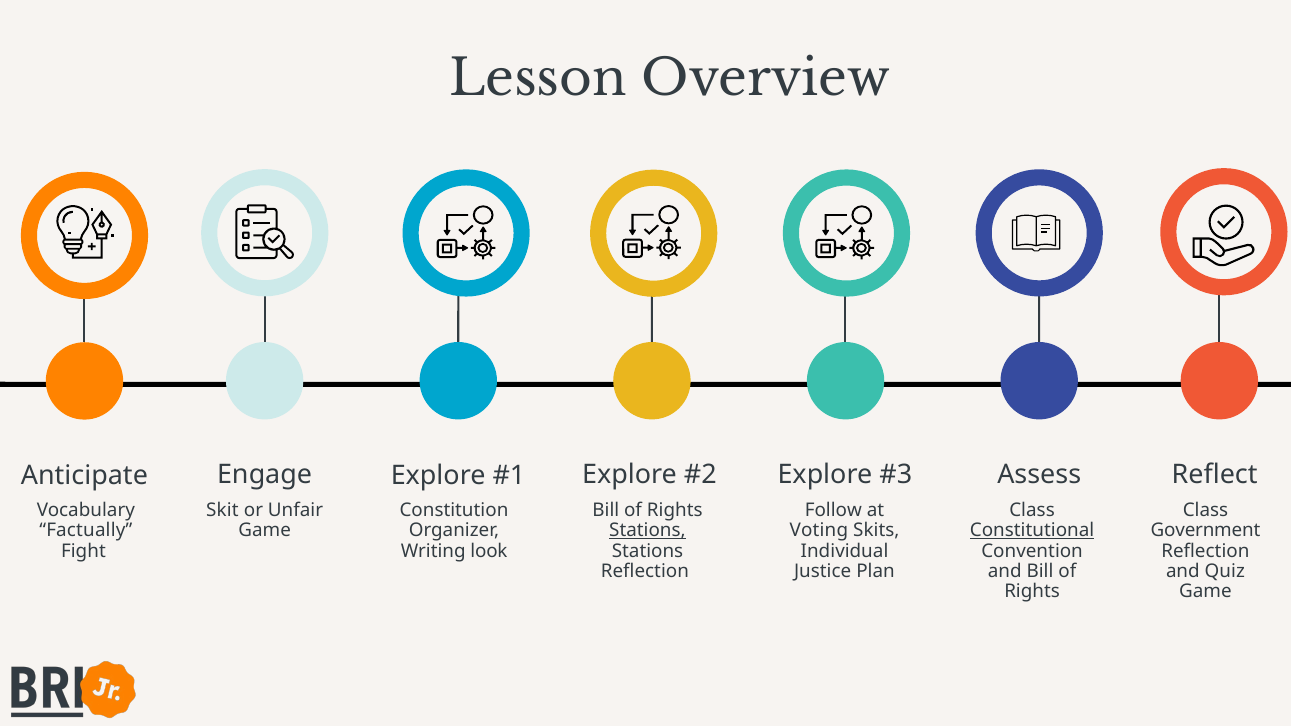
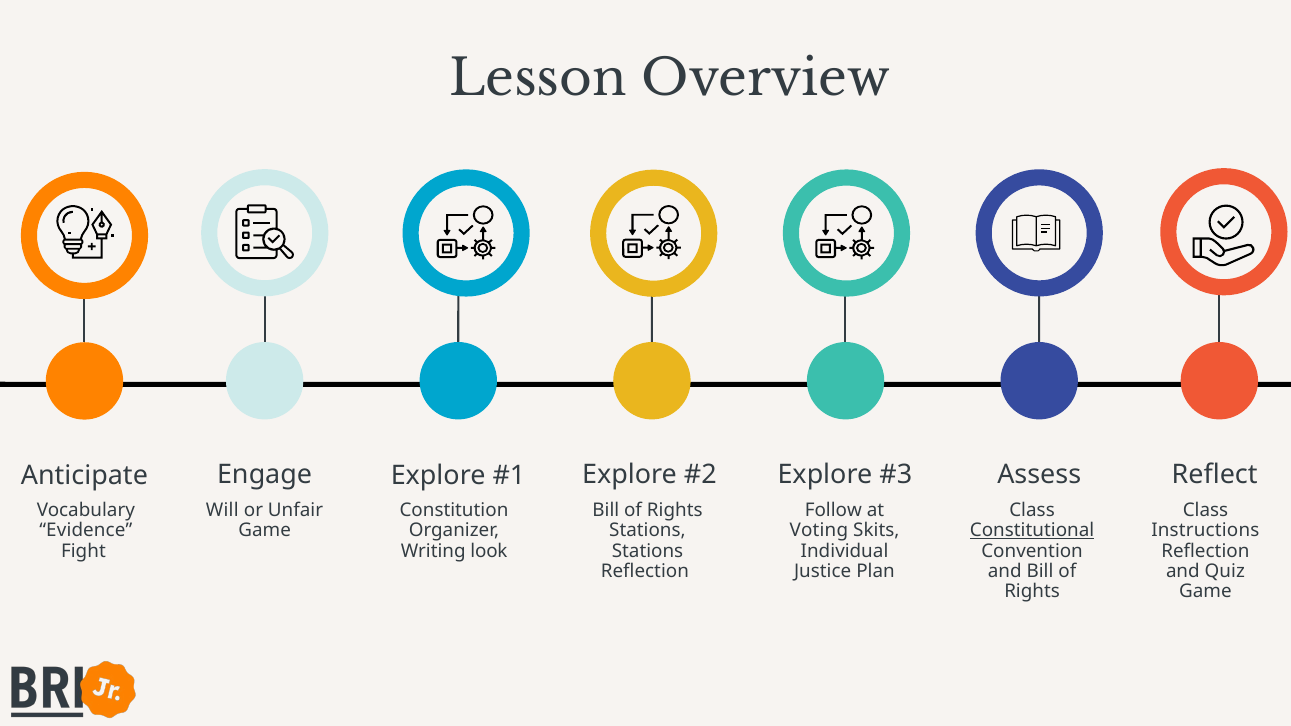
Skit: Skit -> Will
Factually: Factually -> Evidence
Stations at (647, 531) underline: present -> none
Government: Government -> Instructions
